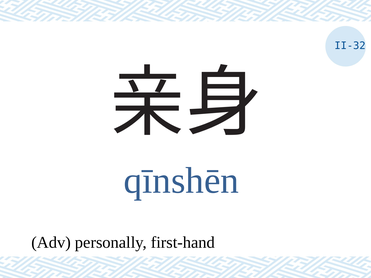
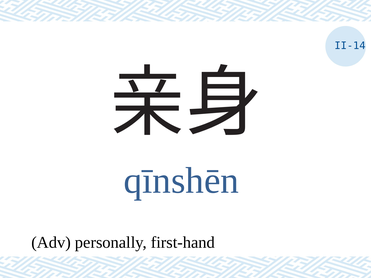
II-32: II-32 -> II-14
